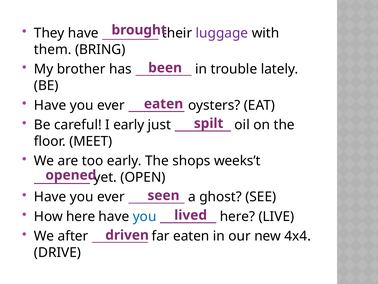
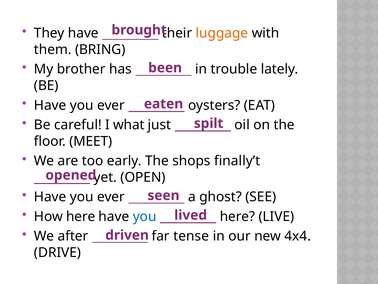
luggage colour: purple -> orange
I early: early -> what
weeks’t: weeks’t -> finally’t
far eaten: eaten -> tense
